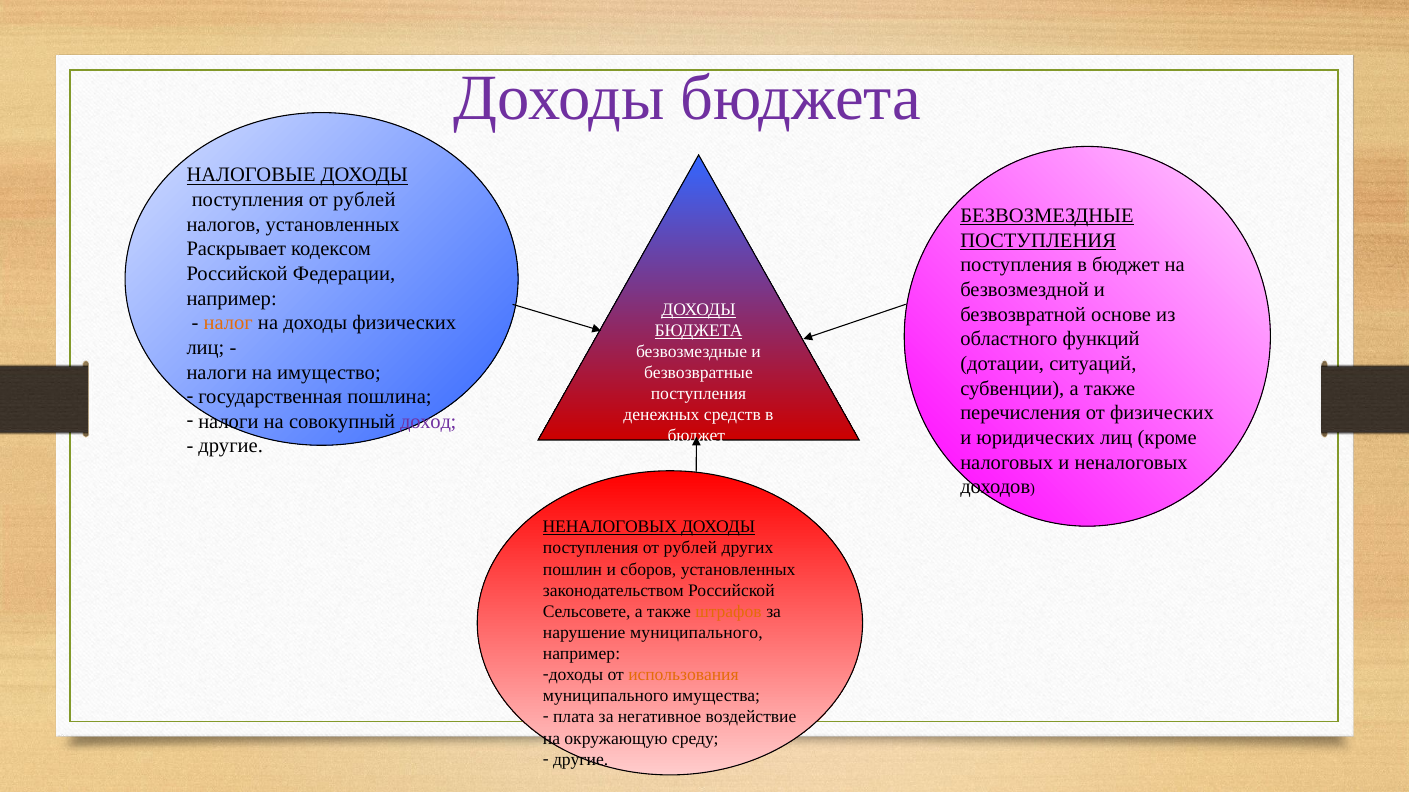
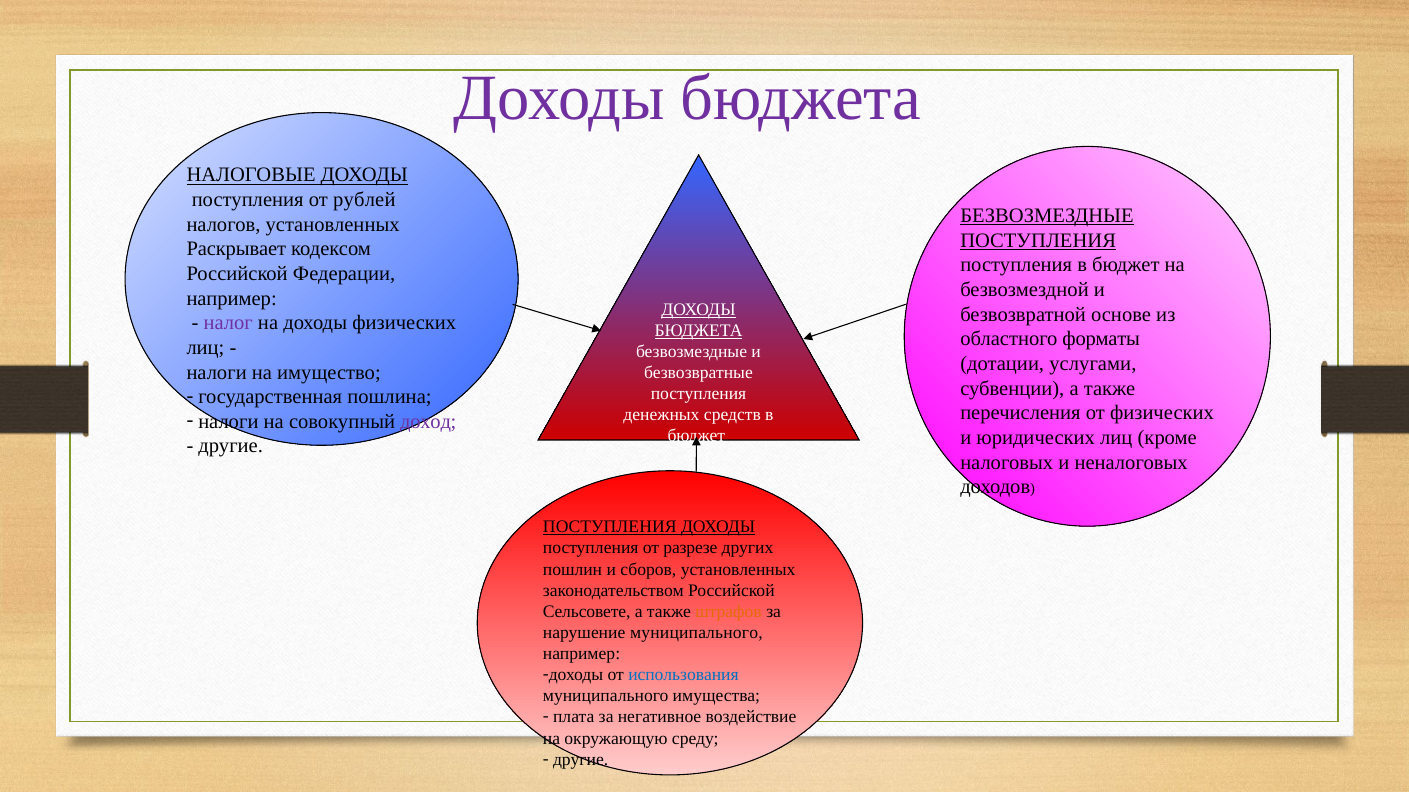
налог colour: orange -> purple
функций: функций -> форматы
ситуаций: ситуаций -> услугами
НЕНАЛОГОВЫХ at (610, 527): НЕНАЛОГОВЫХ -> ПОСТУПЛЕНИЯ
рублей at (690, 549): рублей -> разрезе
использования colour: orange -> blue
